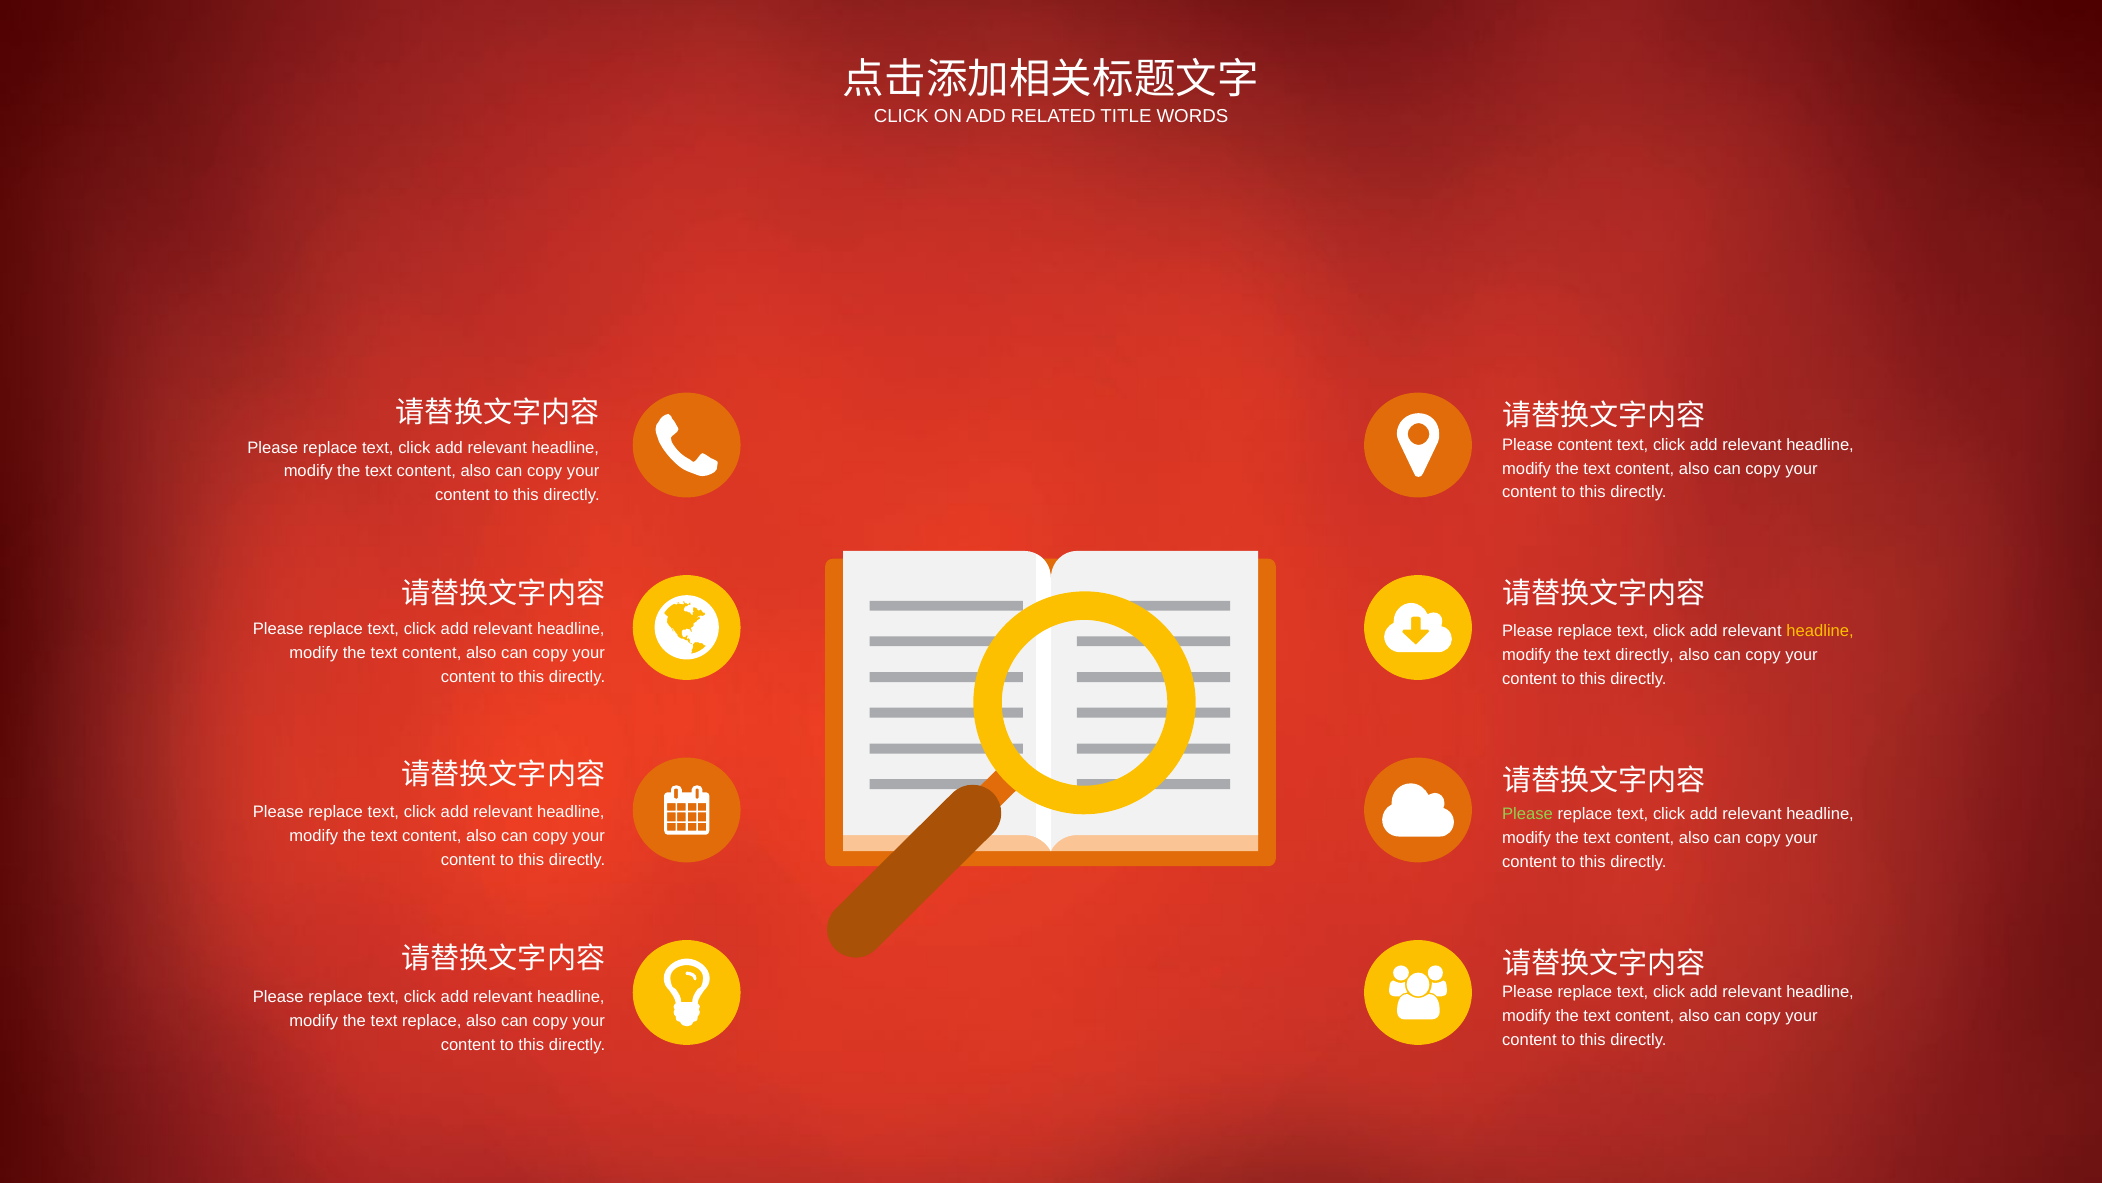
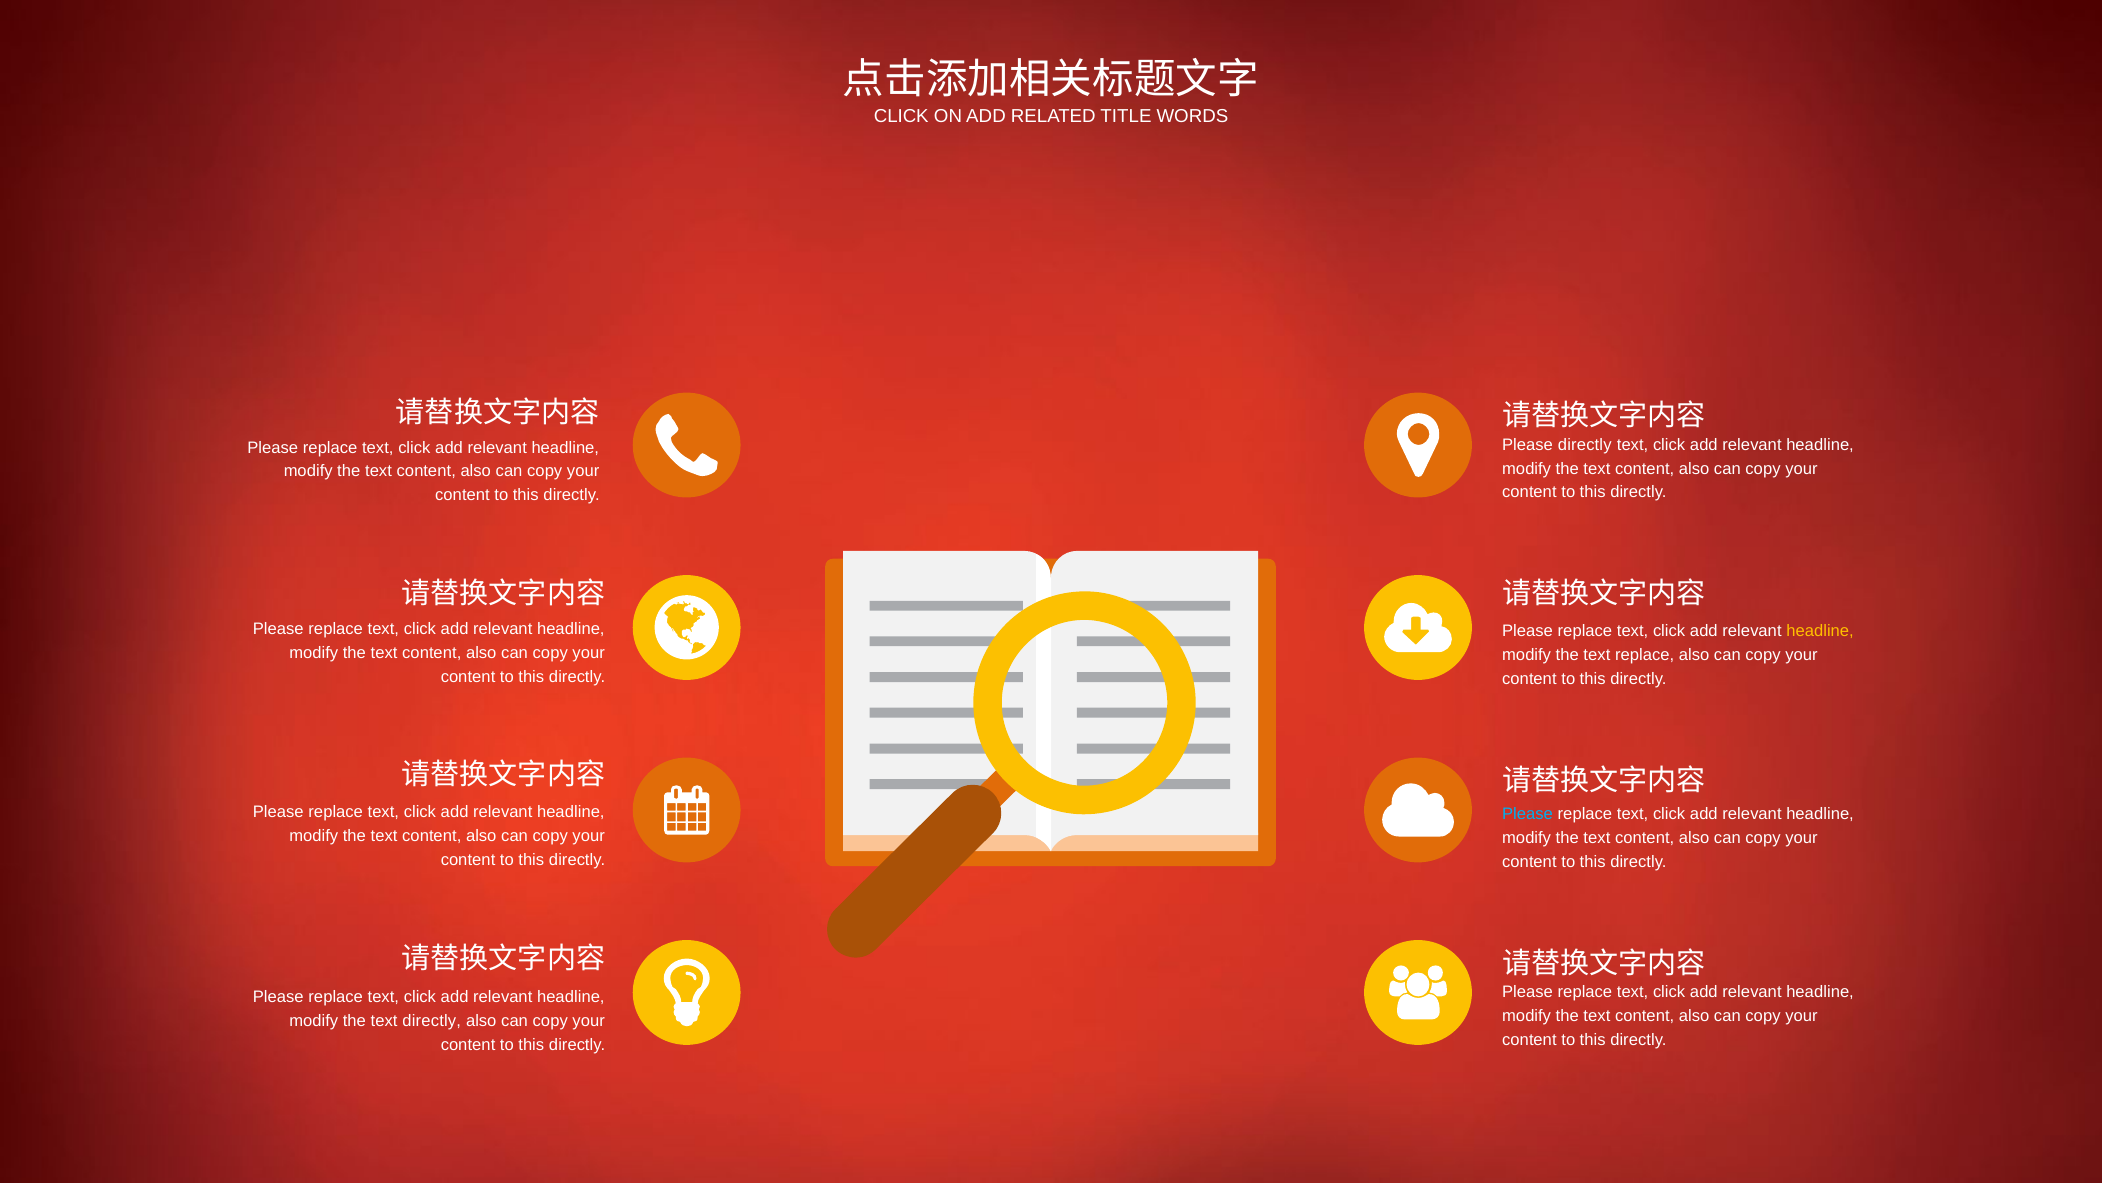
Please content: content -> directly
text directly: directly -> replace
Please at (1528, 814) colour: light green -> light blue
text replace: replace -> directly
